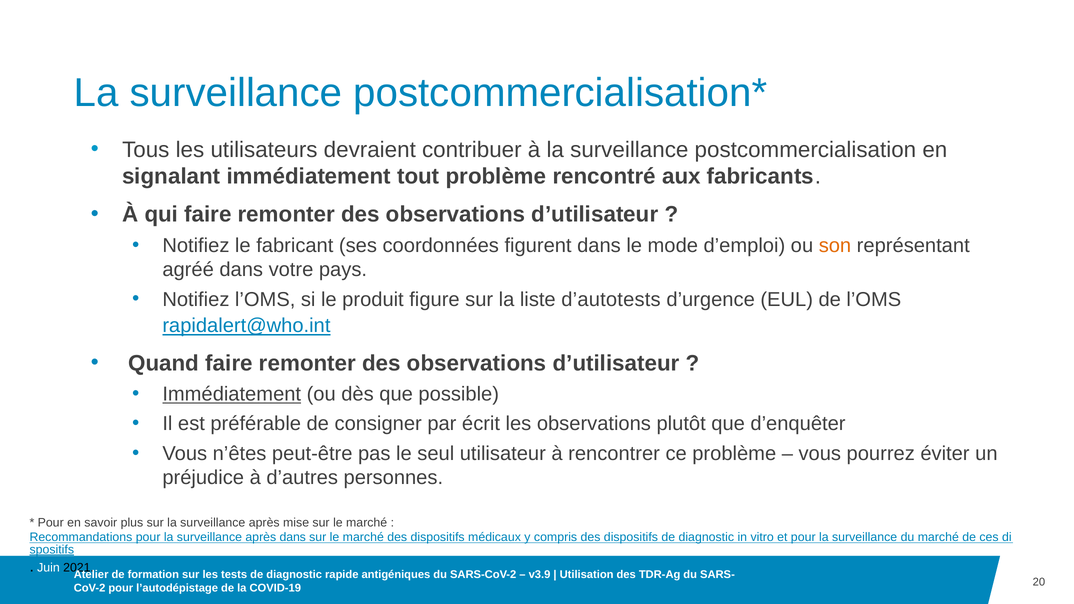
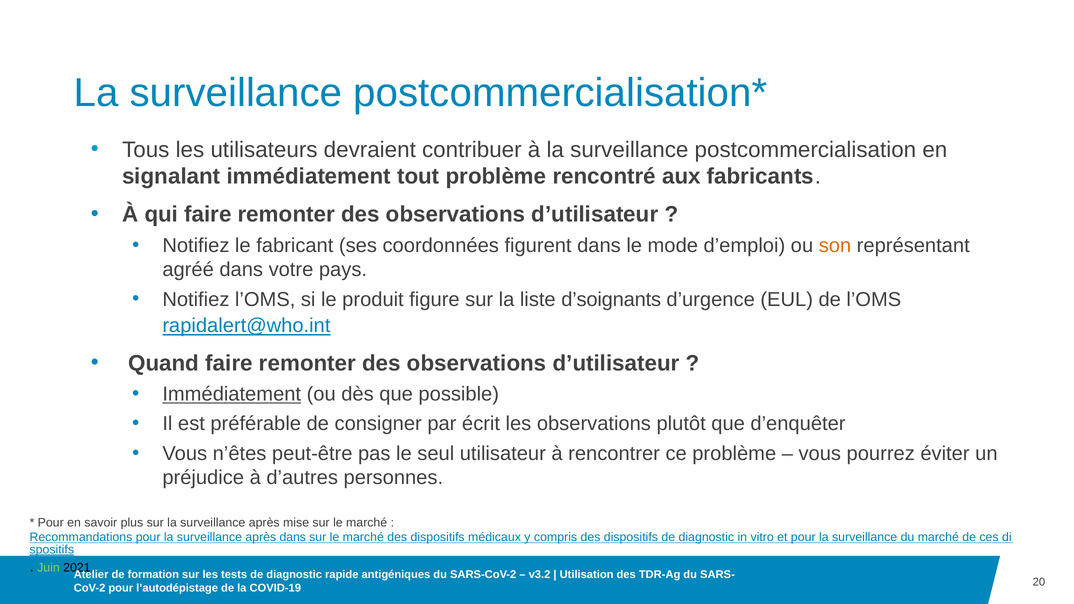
d’autotests: d’autotests -> d’soignants
Juin colour: white -> light green
v3.9: v3.9 -> v3.2
